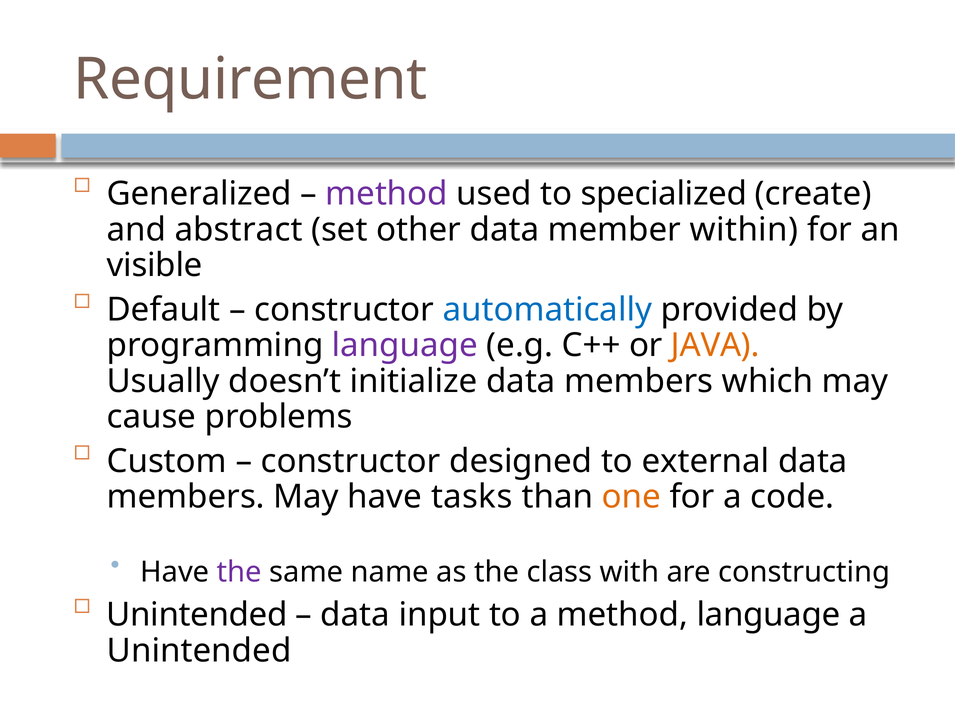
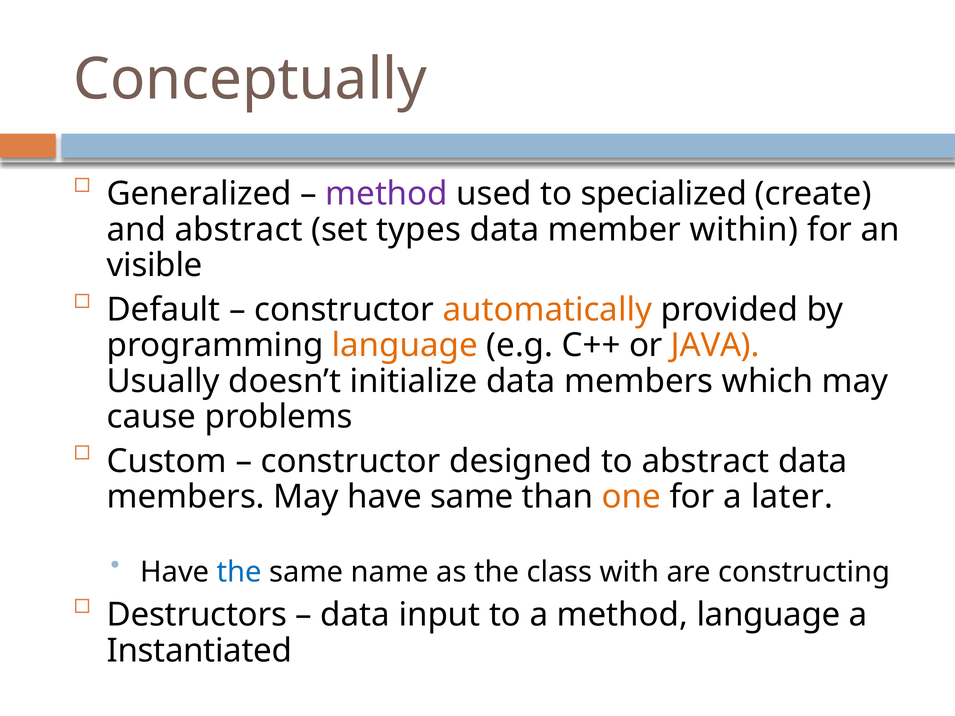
Requirement: Requirement -> Conceptually
other: other -> types
automatically colour: blue -> orange
language at (405, 346) colour: purple -> orange
to external: external -> abstract
have tasks: tasks -> same
code: code -> later
the at (239, 573) colour: purple -> blue
Unintended at (197, 615): Unintended -> Destructors
Unintended at (199, 651): Unintended -> Instantiated
